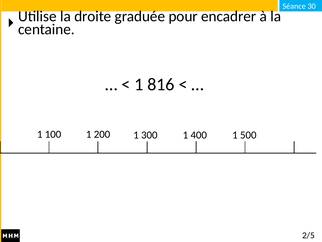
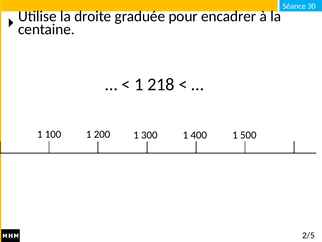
816: 816 -> 218
